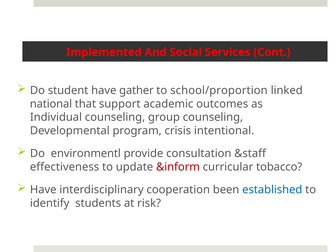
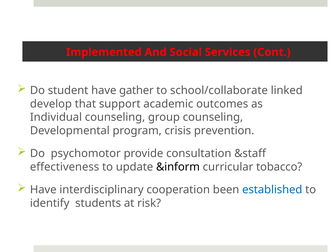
school/proportion: school/proportion -> school/collaborate
national: national -> develop
intentional: intentional -> prevention
environmentl: environmentl -> psychomotor
&inform colour: red -> black
